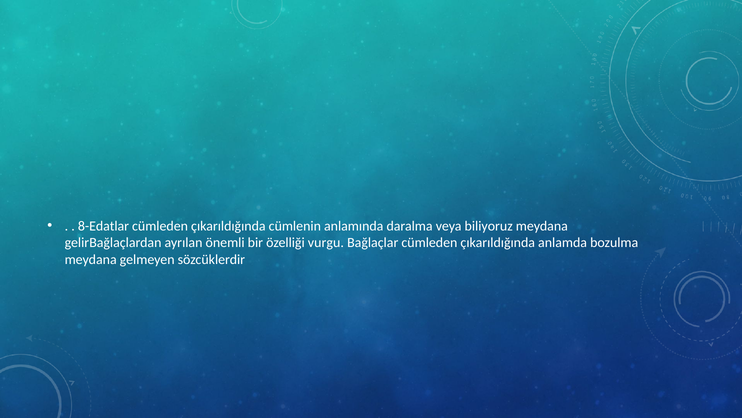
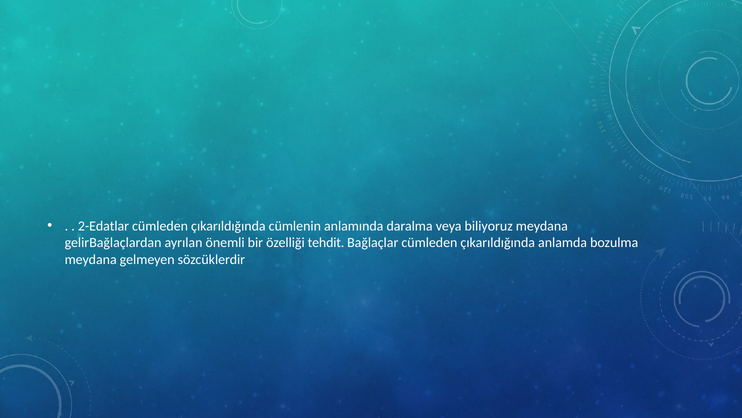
8-Edatlar: 8-Edatlar -> 2-Edatlar
vurgu: vurgu -> tehdit
